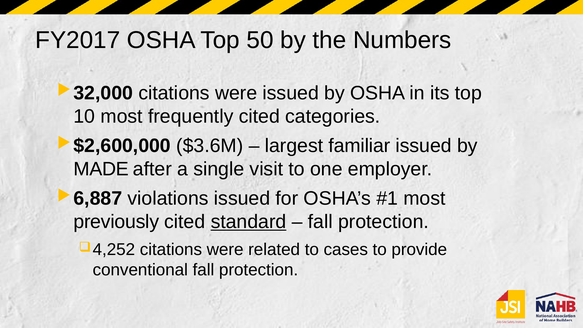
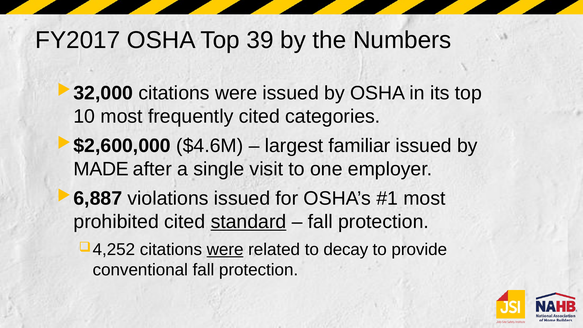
50: 50 -> 39
$3.6M: $3.6M -> $4.6M
previously: previously -> prohibited
were at (225, 250) underline: none -> present
cases: cases -> decay
